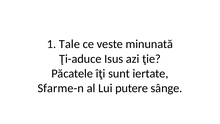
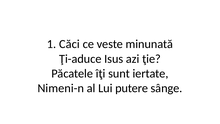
Tale: Tale -> Căci
Sfarme-n: Sfarme-n -> Nimeni-n
